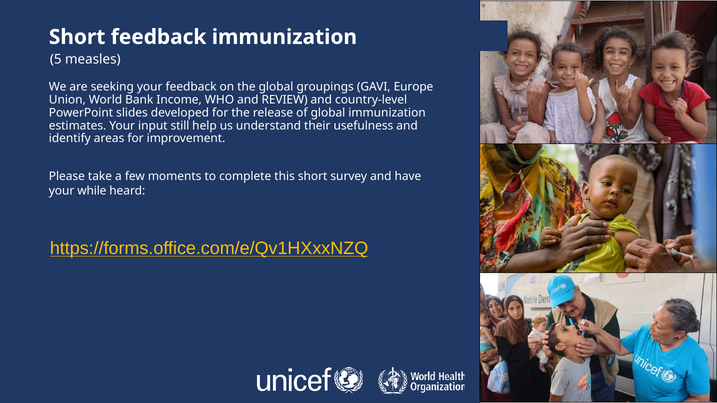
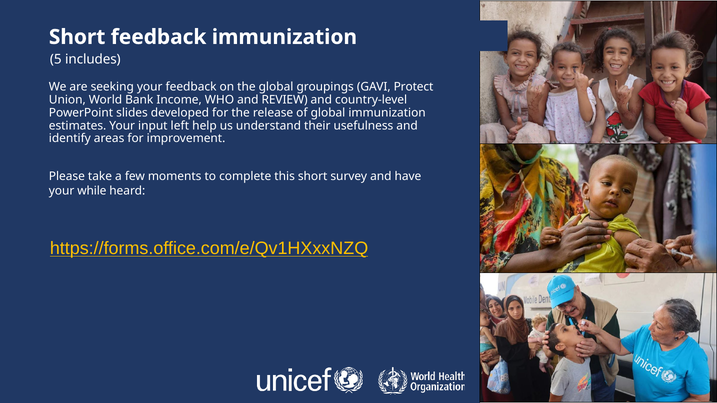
measles: measles -> includes
Europe: Europe -> Protect
still: still -> left
